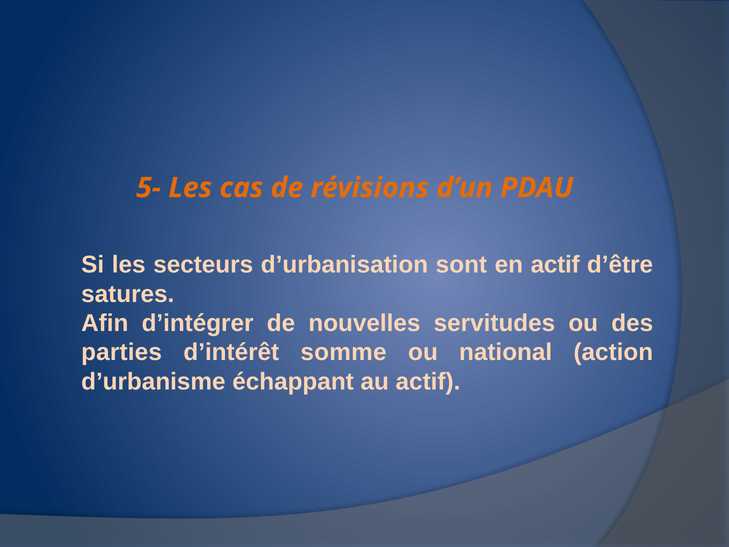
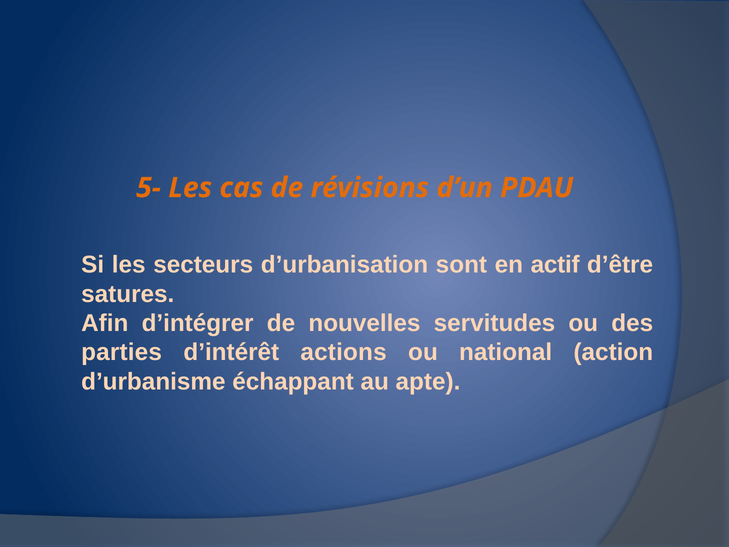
somme: somme -> actions
au actif: actif -> apte
